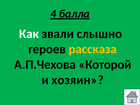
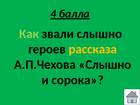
Как colour: white -> light green
А.П.Чехова Которой: Которой -> Слышно
хозяин: хозяин -> сорока
